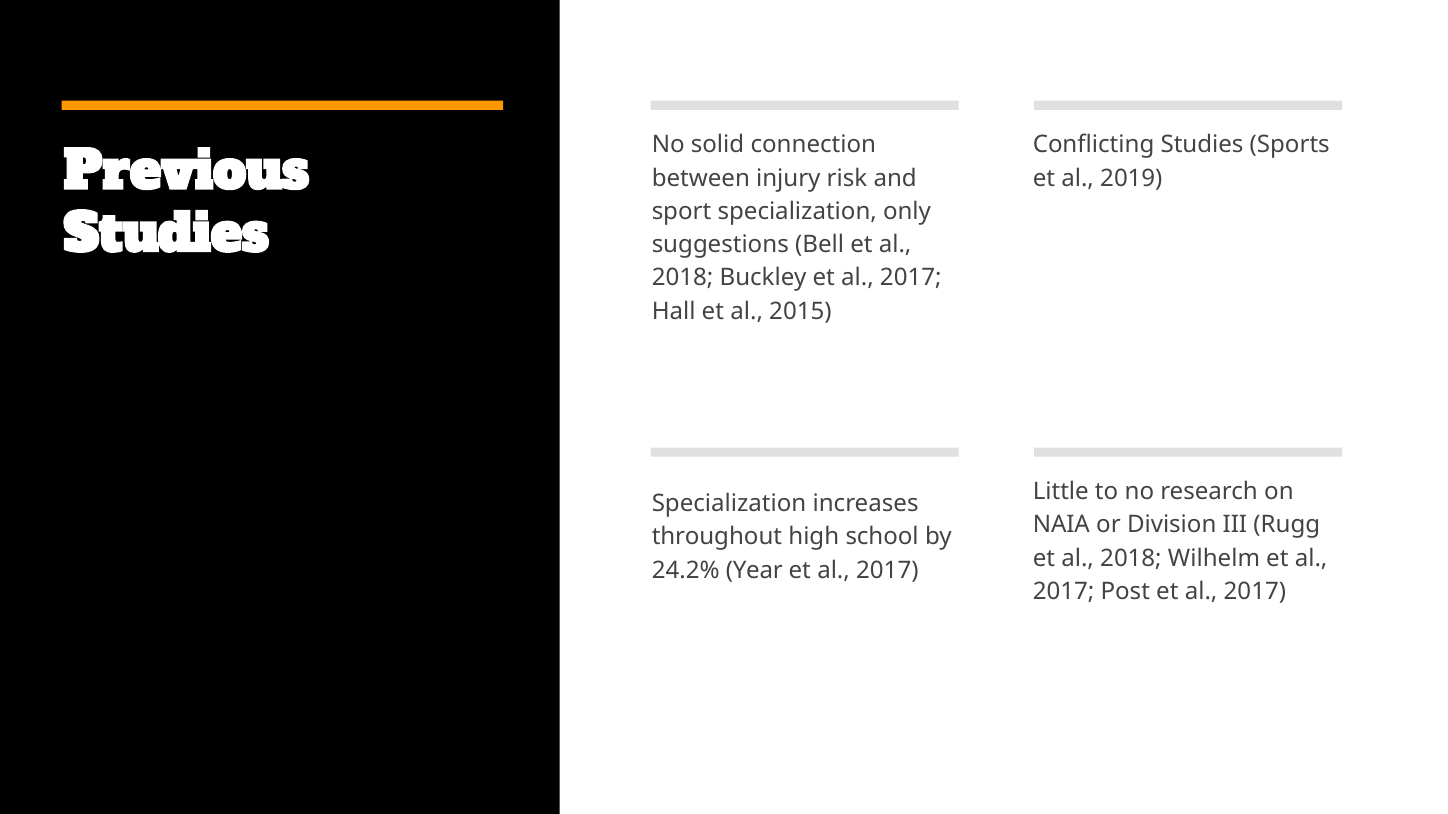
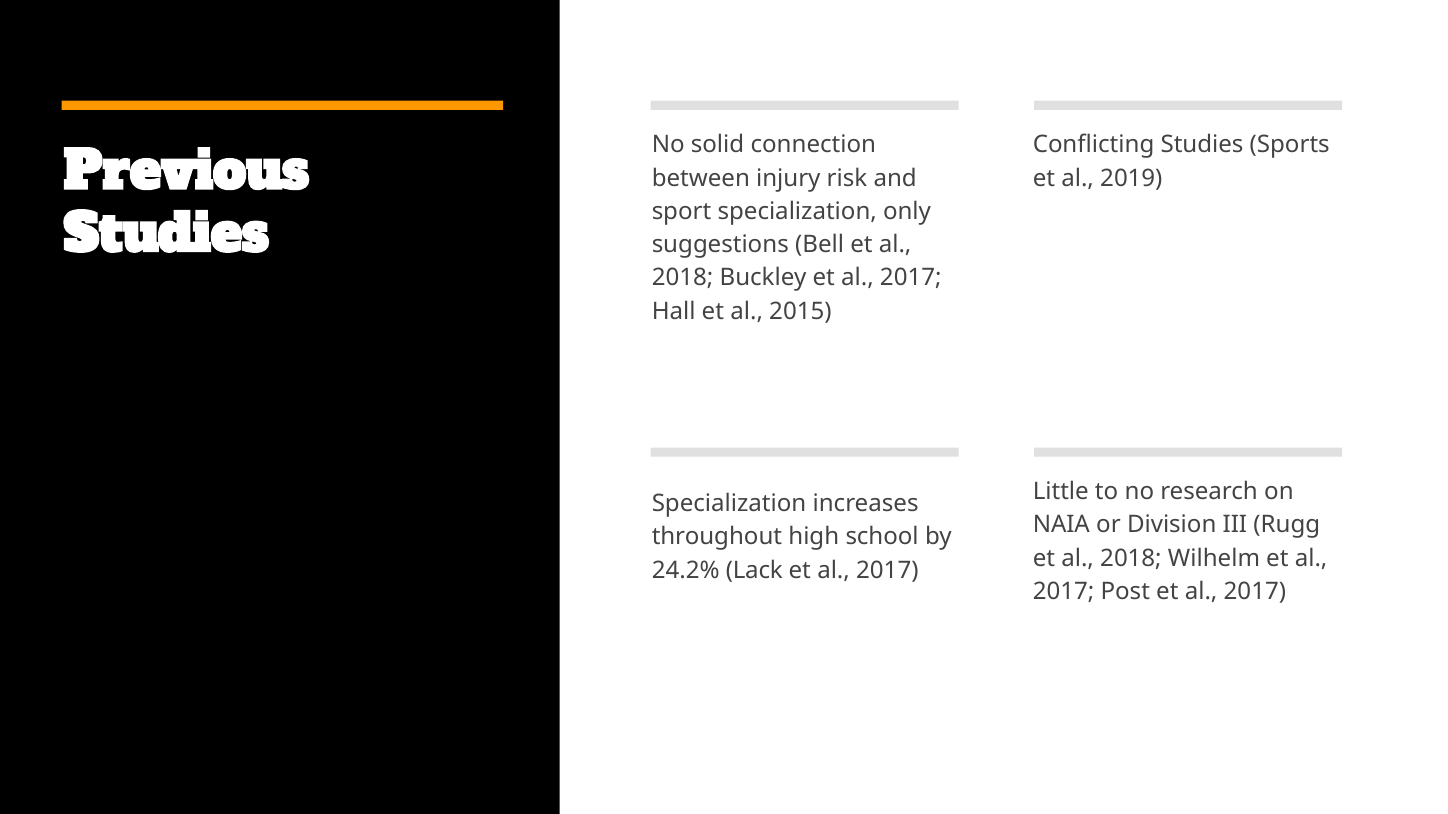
Year: Year -> Lack
